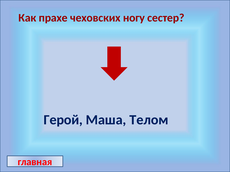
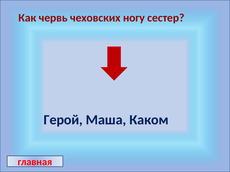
прахе: прахе -> червь
Телом: Телом -> Каком
